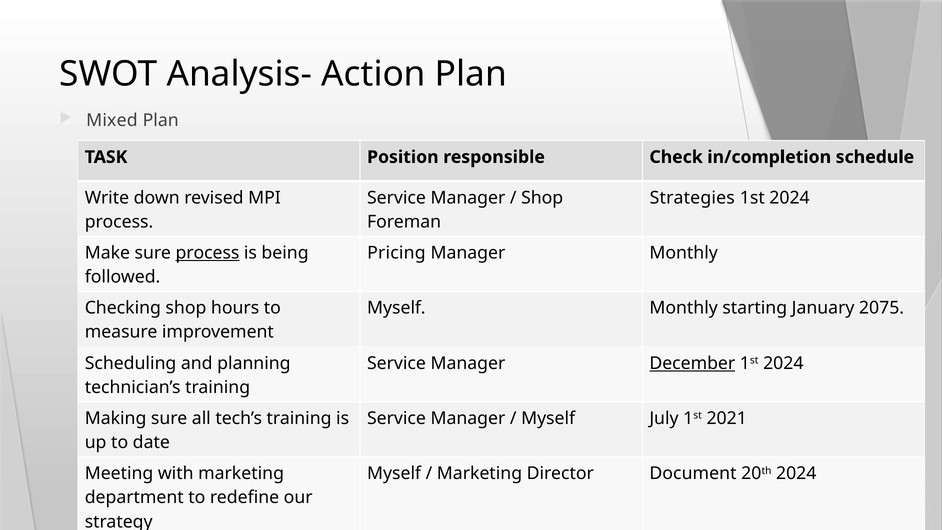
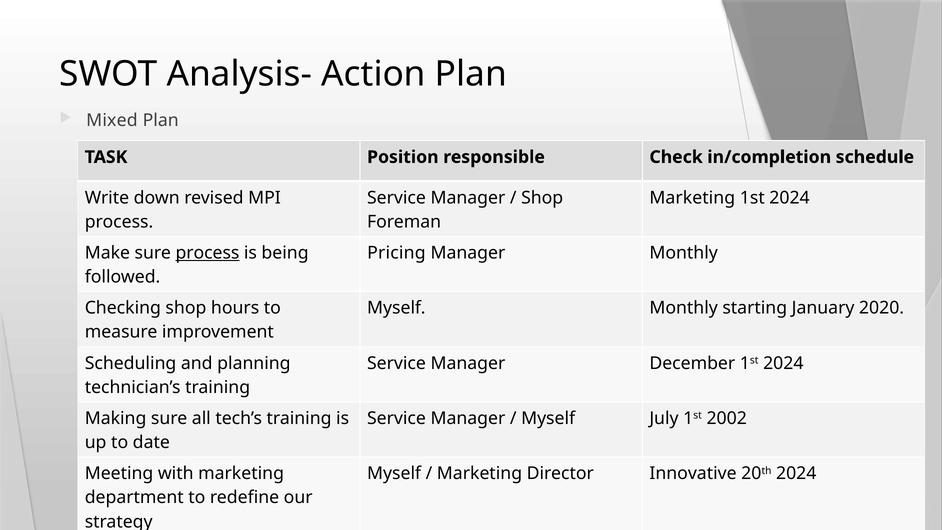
Strategies at (692, 198): Strategies -> Marketing
2075: 2075 -> 2020
December underline: present -> none
2021: 2021 -> 2002
Document: Document -> Innovative
